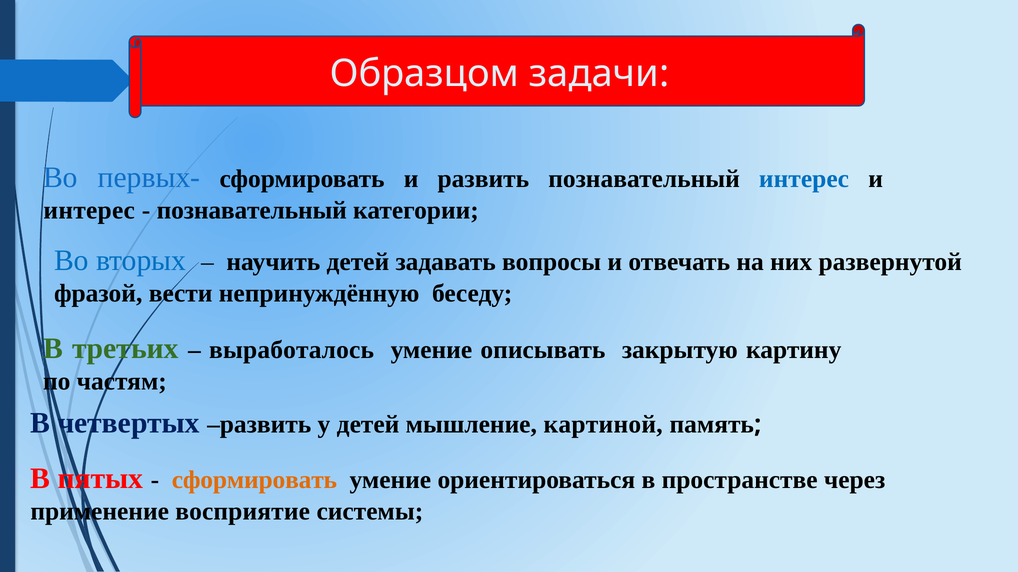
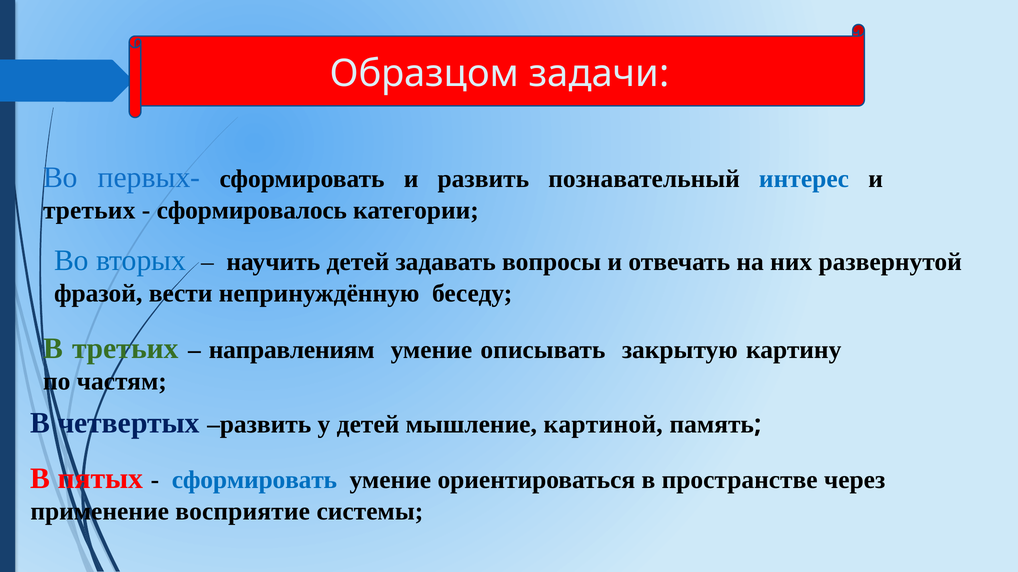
интерес at (89, 210): интерес -> третьих
познавательный at (252, 210): познавательный -> сформировалось
выработалось: выработалось -> направлениям
сформировать at (254, 480) colour: orange -> blue
